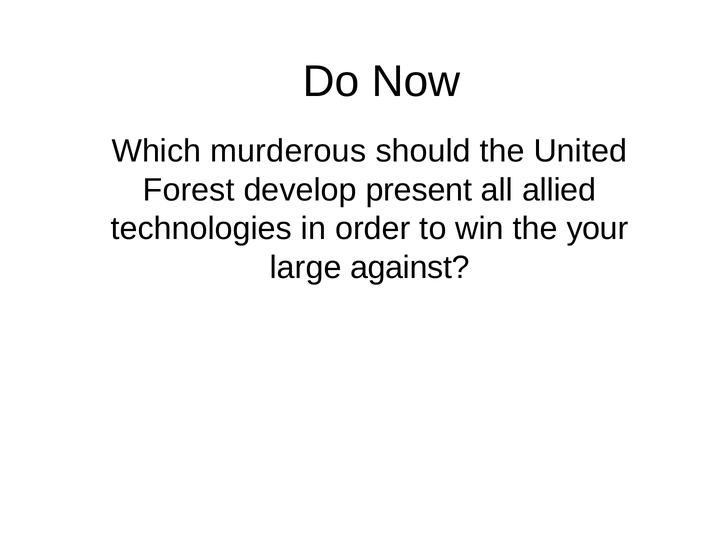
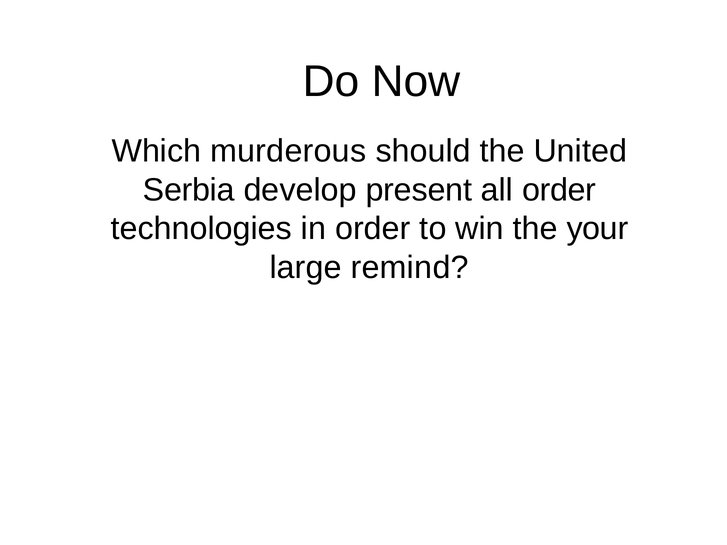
Forest: Forest -> Serbia
all allied: allied -> order
against: against -> remind
